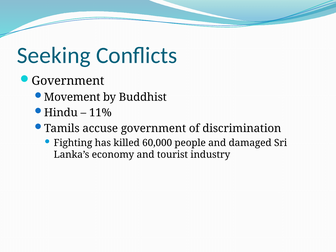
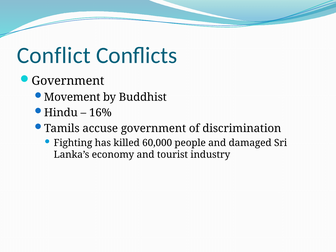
Seeking: Seeking -> Conflict
11%: 11% -> 16%
